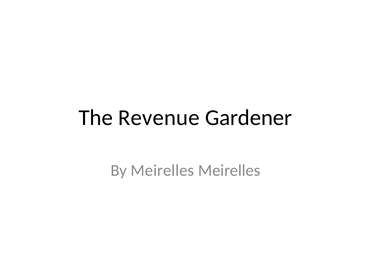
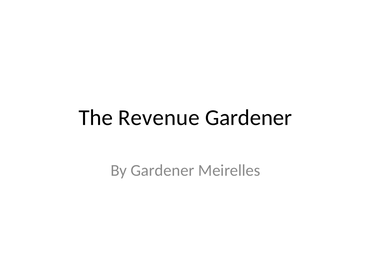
By Meirelles: Meirelles -> Gardener
